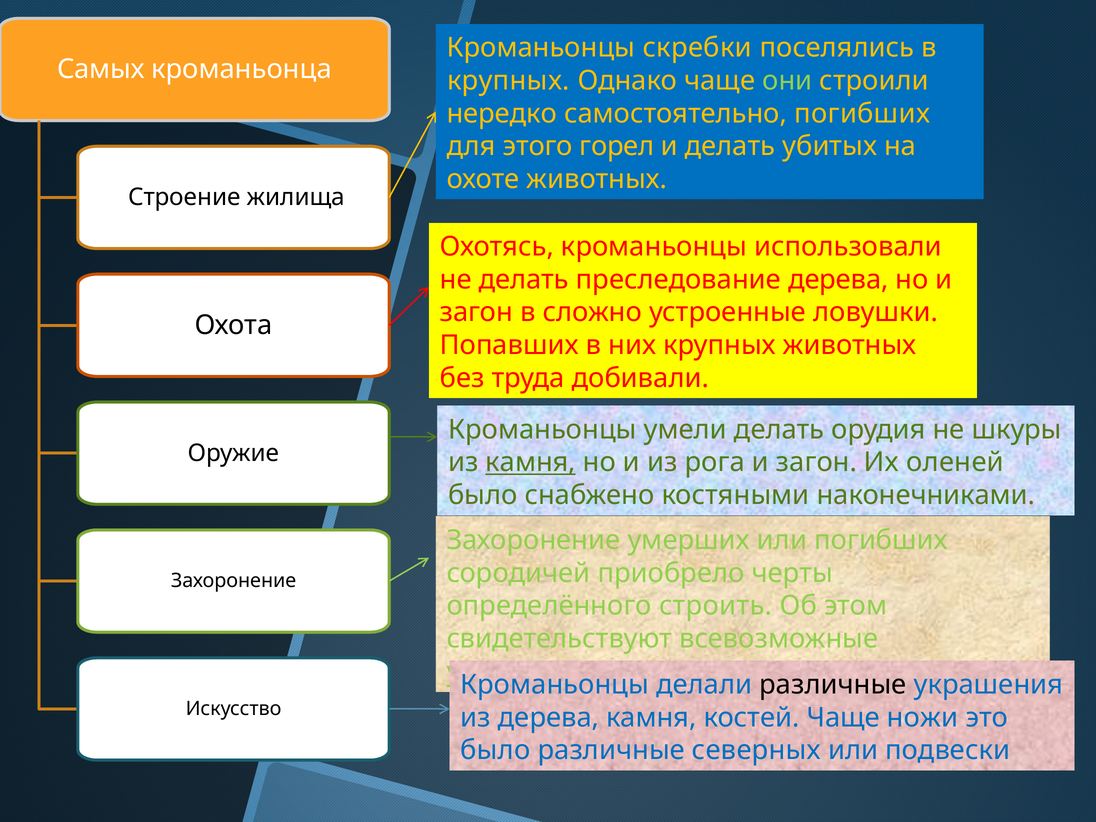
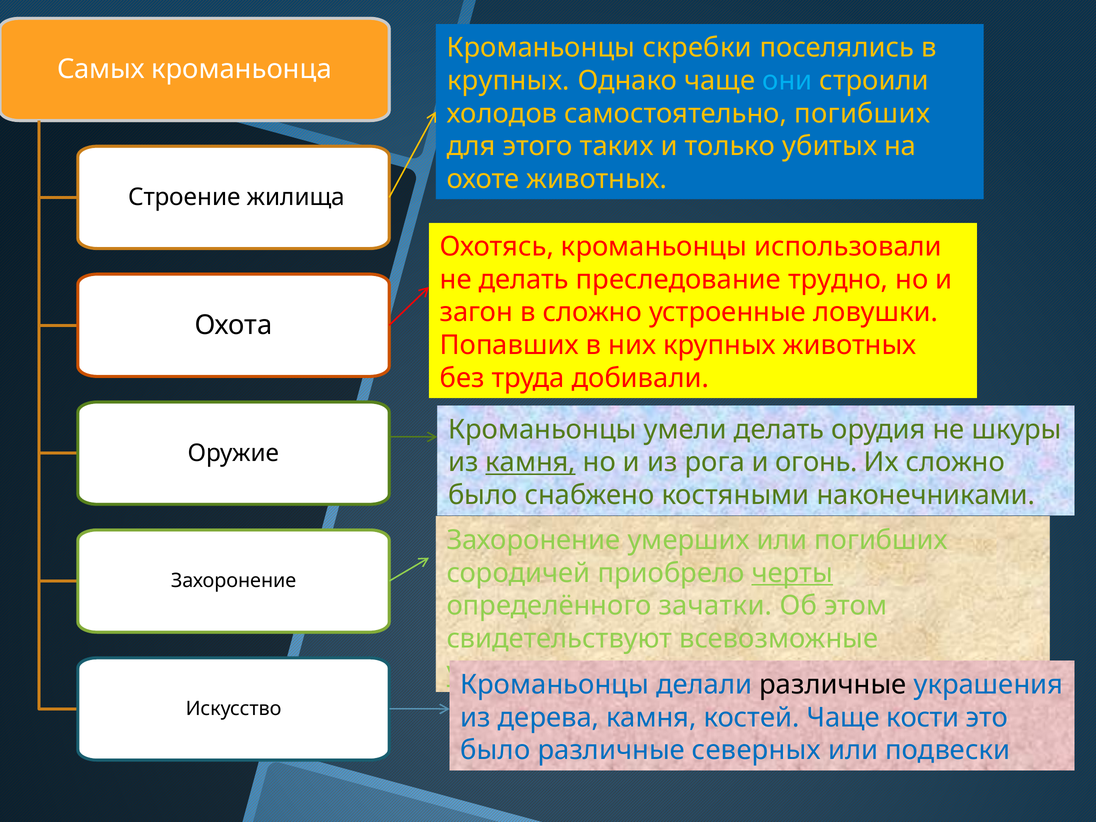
они colour: light green -> light blue
нередко: нередко -> холодов
горел: горел -> таких
и делать: делать -> только
преследование дерева: дерева -> трудно
рога и загон: загон -> огонь
Их оленей: оленей -> сложно
черты underline: none -> present
строить: строить -> зачатки
ножи: ножи -> кости
